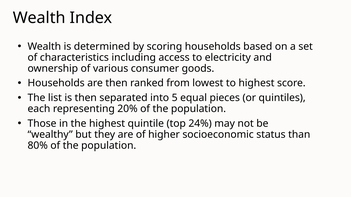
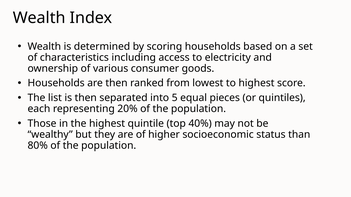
24%: 24% -> 40%
